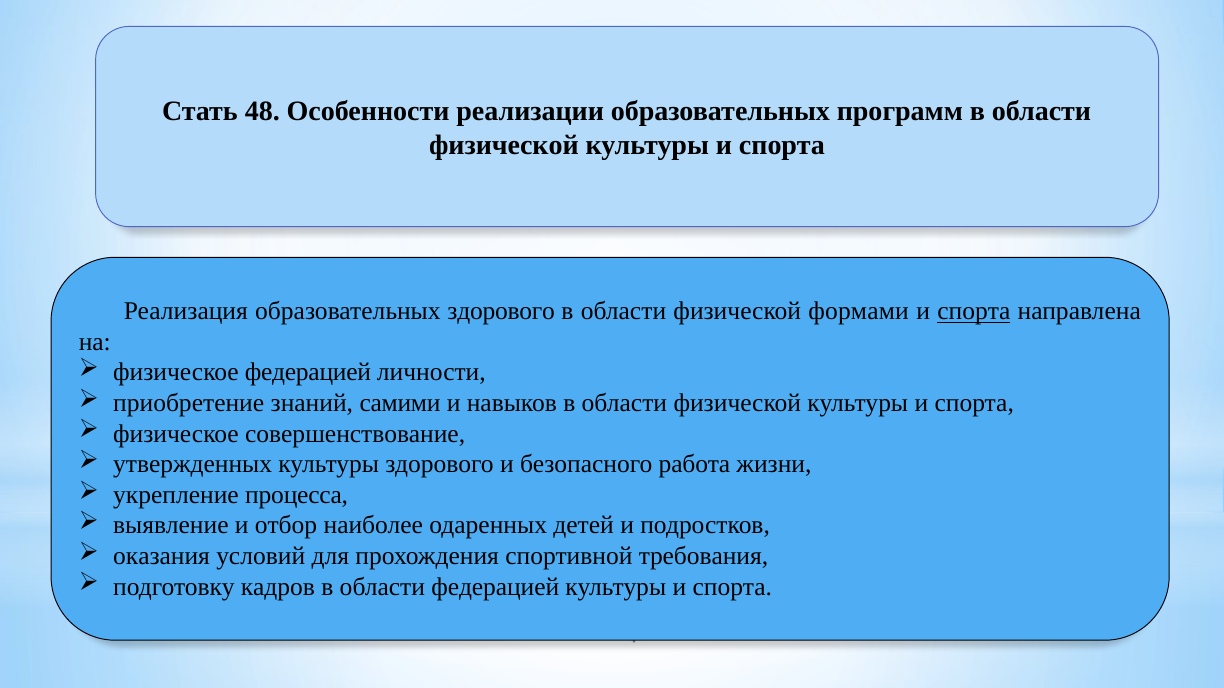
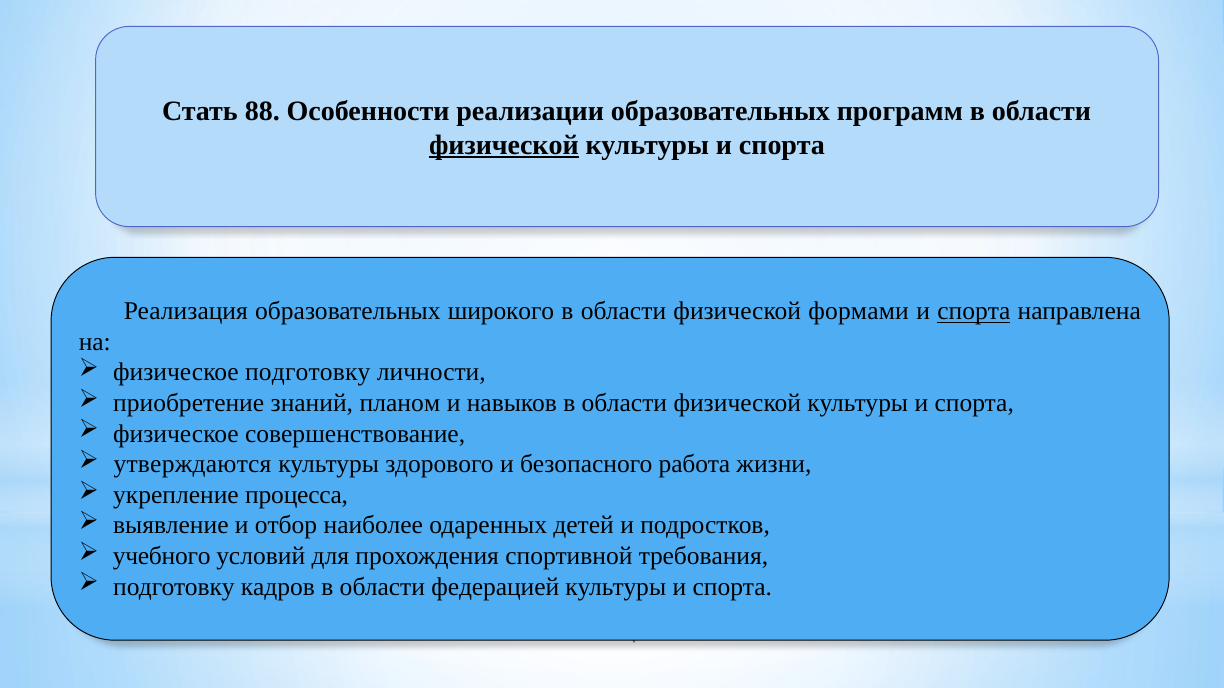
48: 48 -> 88
физической at (504, 145) underline: none -> present
образовательных здорового: здорового -> широкого
физическое федерацией: федерацией -> подготовку
самими: самими -> планом
утвержденных: утвержденных -> утверждаются
оказания: оказания -> учебного
